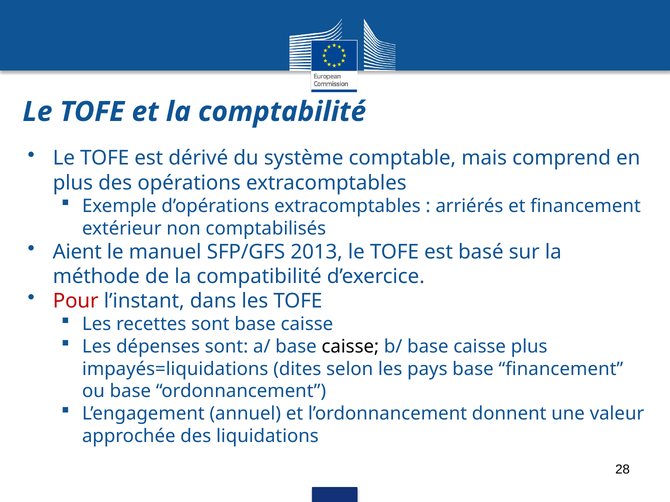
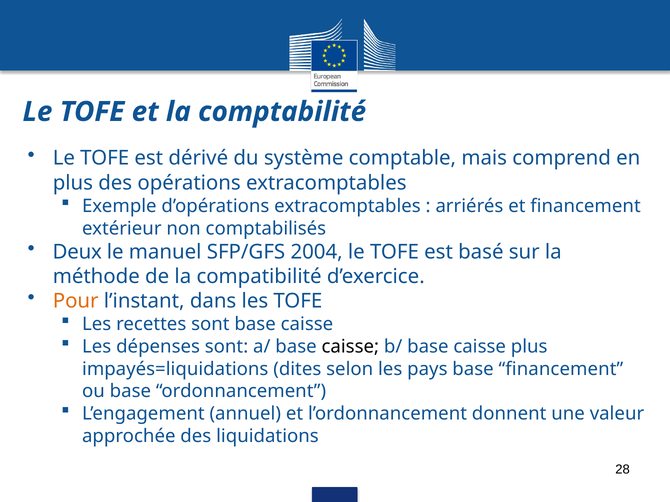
Aient: Aient -> Deux
2013: 2013 -> 2004
Pour colour: red -> orange
